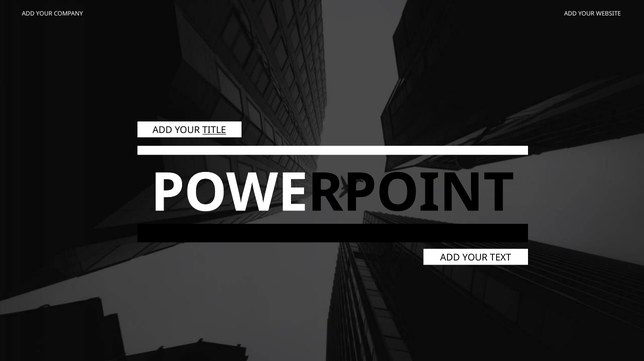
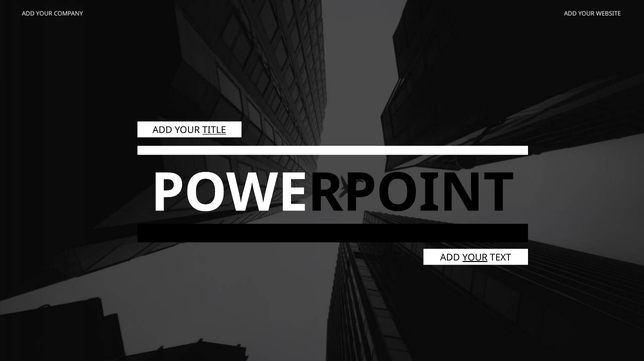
YOUR at (475, 258) underline: none -> present
